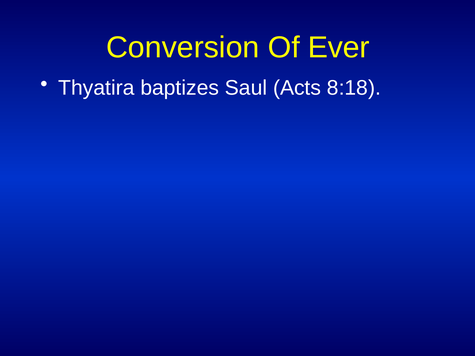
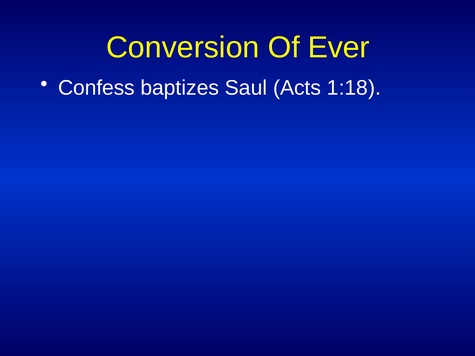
Thyatira: Thyatira -> Confess
8:18: 8:18 -> 1:18
